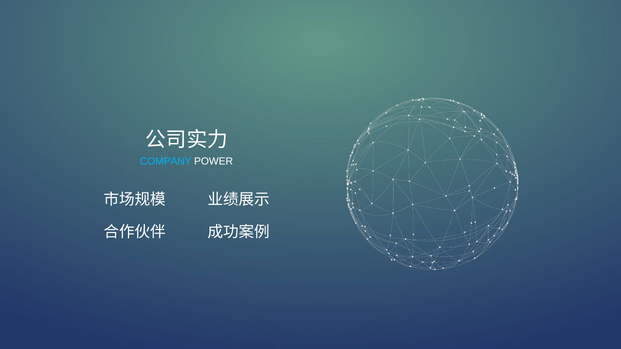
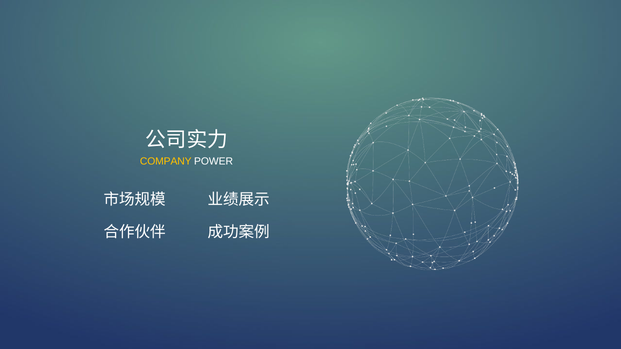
COMPANY colour: light blue -> yellow
